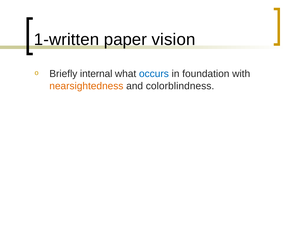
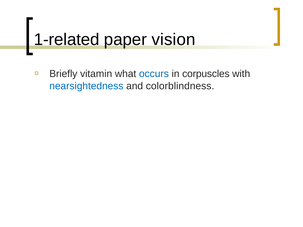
1-written: 1-written -> 1-related
internal: internal -> vitamin
foundation: foundation -> corpuscles
nearsightedness colour: orange -> blue
